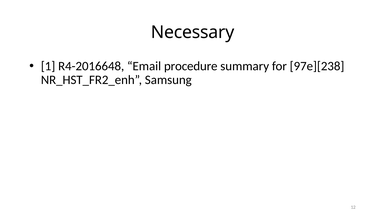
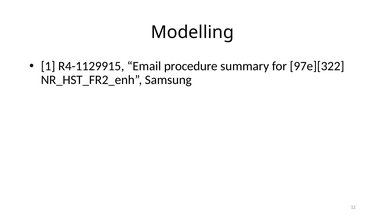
Necessary: Necessary -> Modelling
R4-2016648: R4-2016648 -> R4-1129915
97e][238: 97e][238 -> 97e][322
